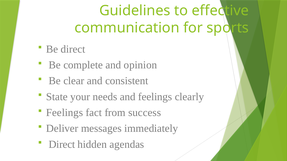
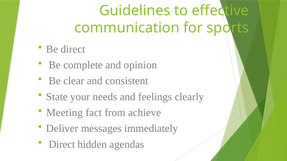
Feelings at (65, 113): Feelings -> Meeting
success: success -> achieve
